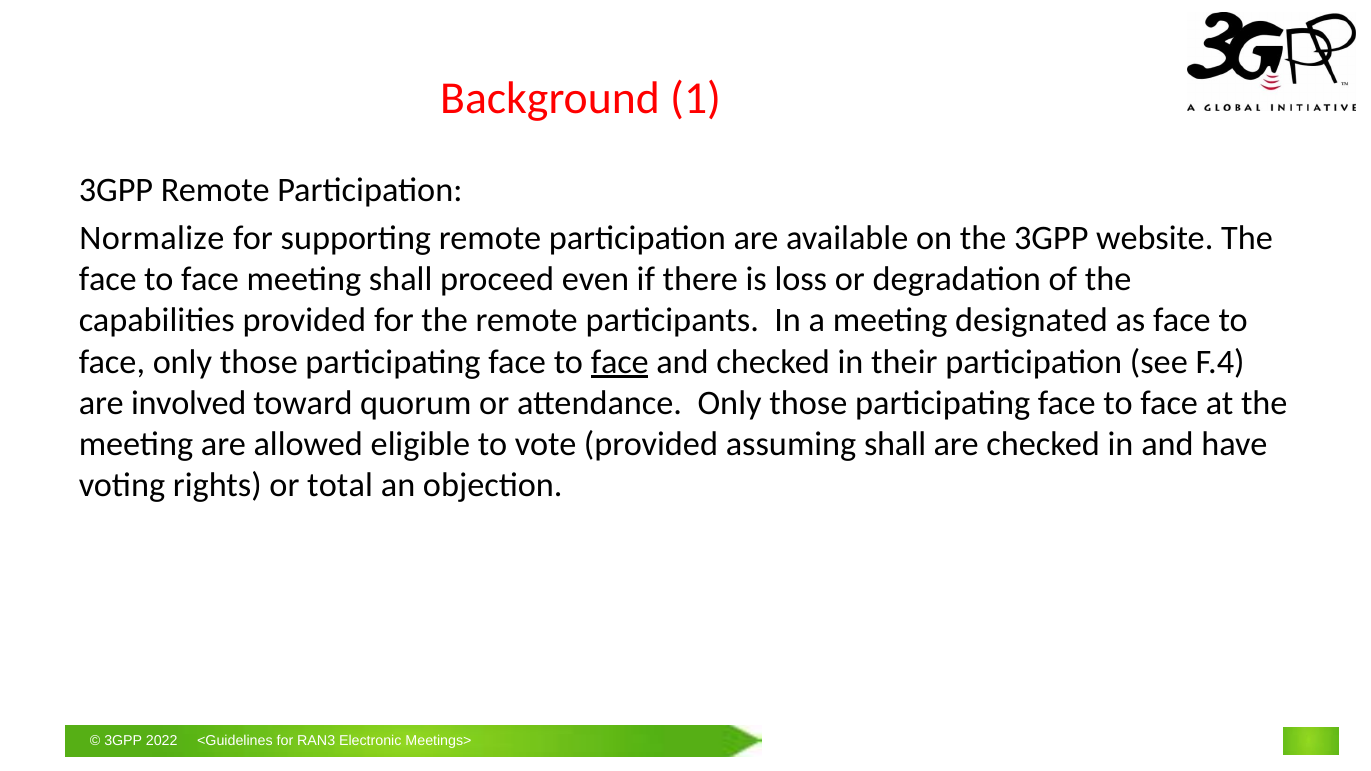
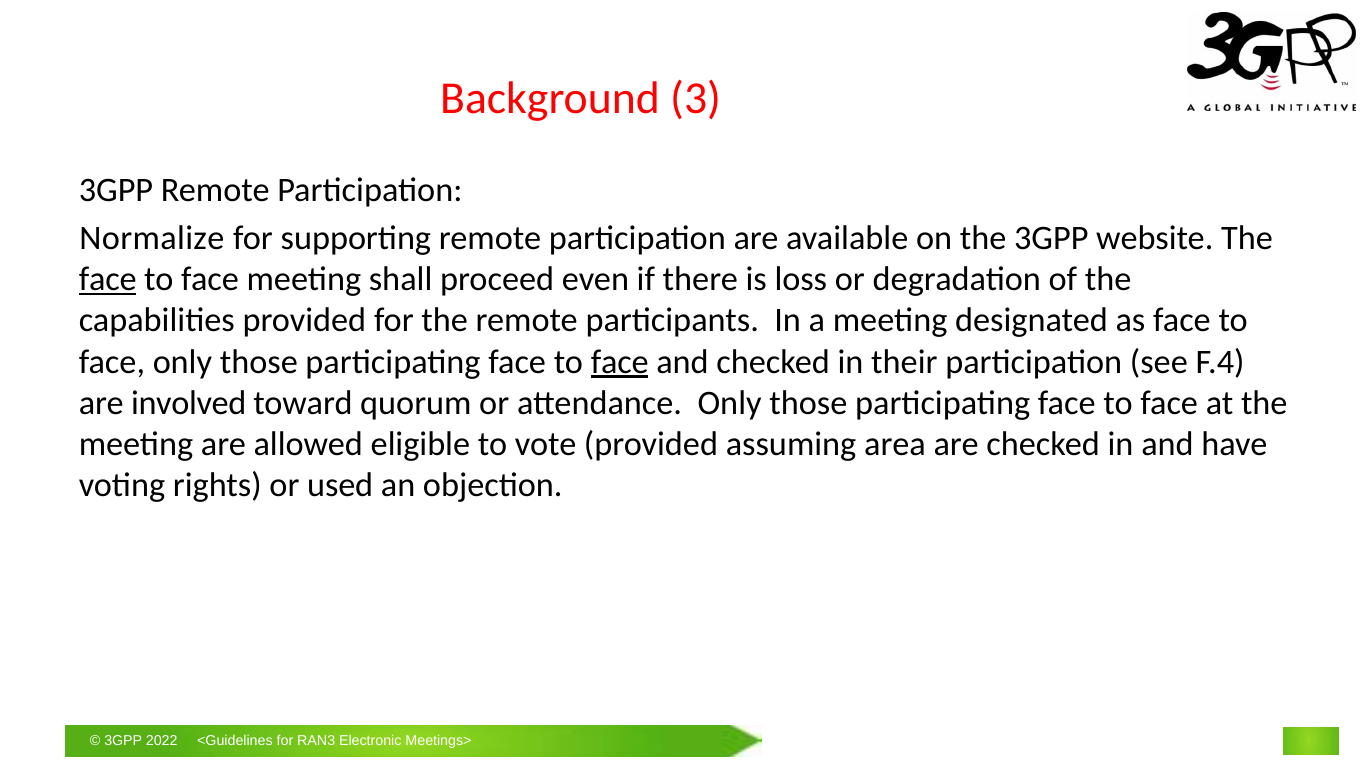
1: 1 -> 3
face at (108, 280) underline: none -> present
assuming shall: shall -> area
total: total -> used
